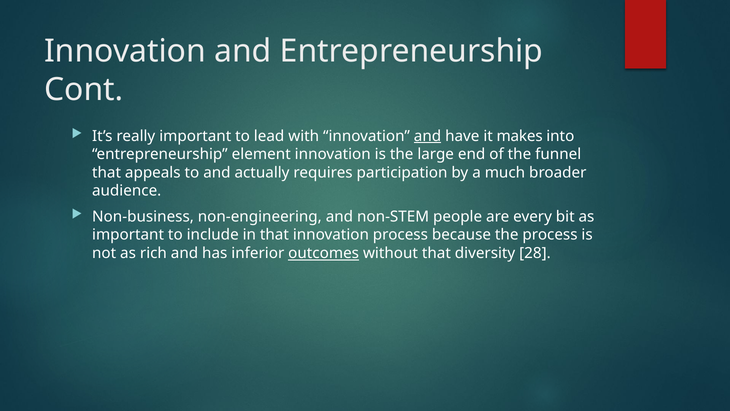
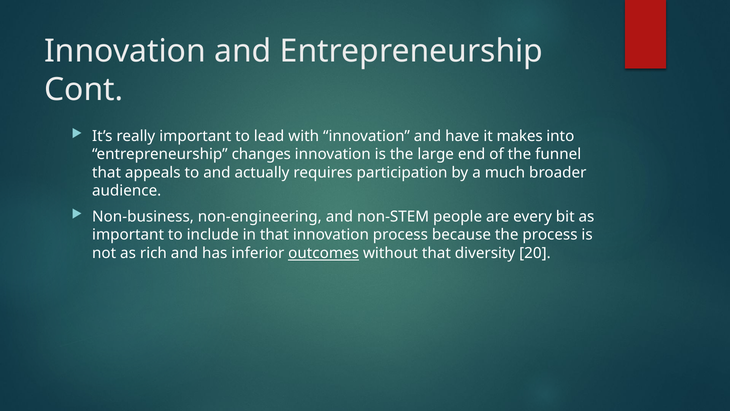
and at (428, 136) underline: present -> none
element: element -> changes
28: 28 -> 20
